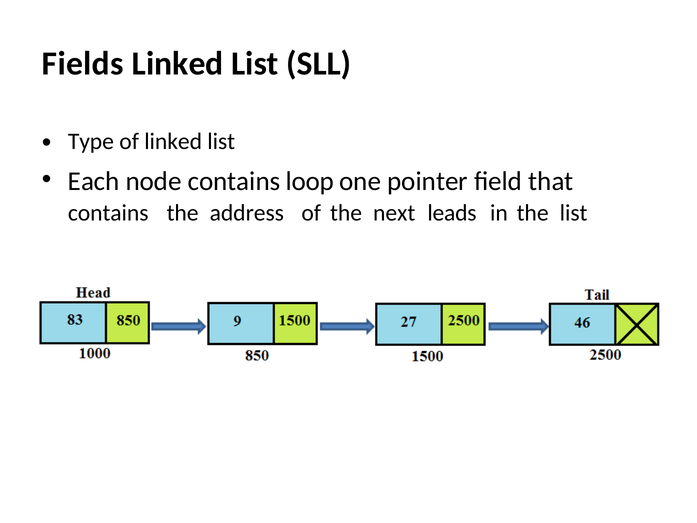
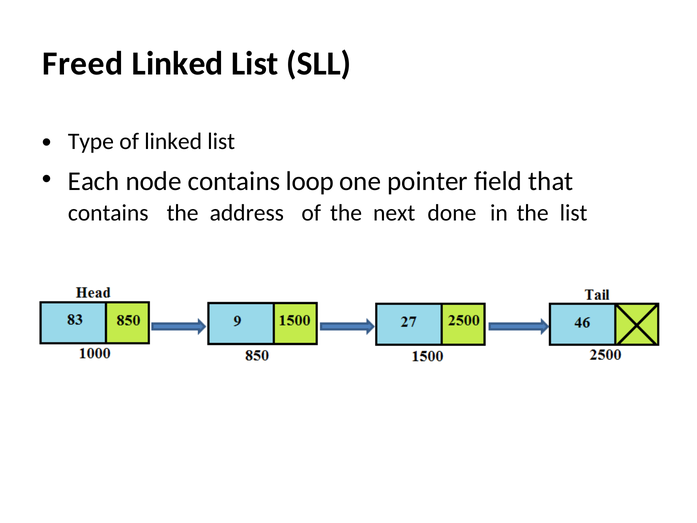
Fields: Fields -> Freed
leads: leads -> done
